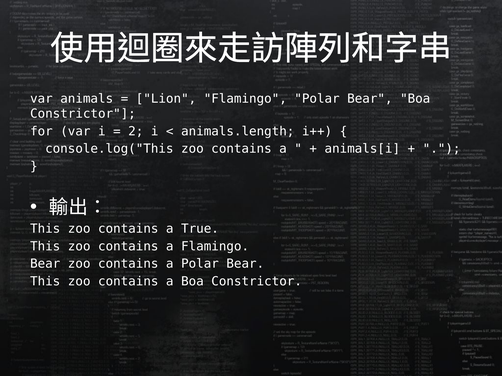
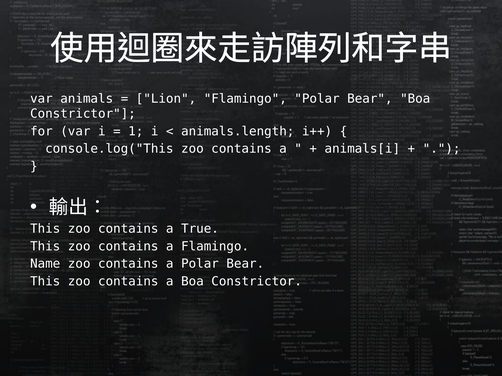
2: 2 -> 1
Bear at (45, 264): Bear -> Name
